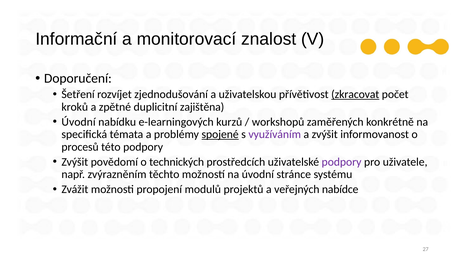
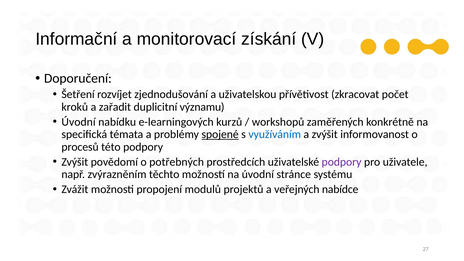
znalost: znalost -> získání
zkracovat underline: present -> none
zpětné: zpětné -> zařadit
zajištěna: zajištěna -> významu
využíváním colour: purple -> blue
technických: technických -> potřebných
